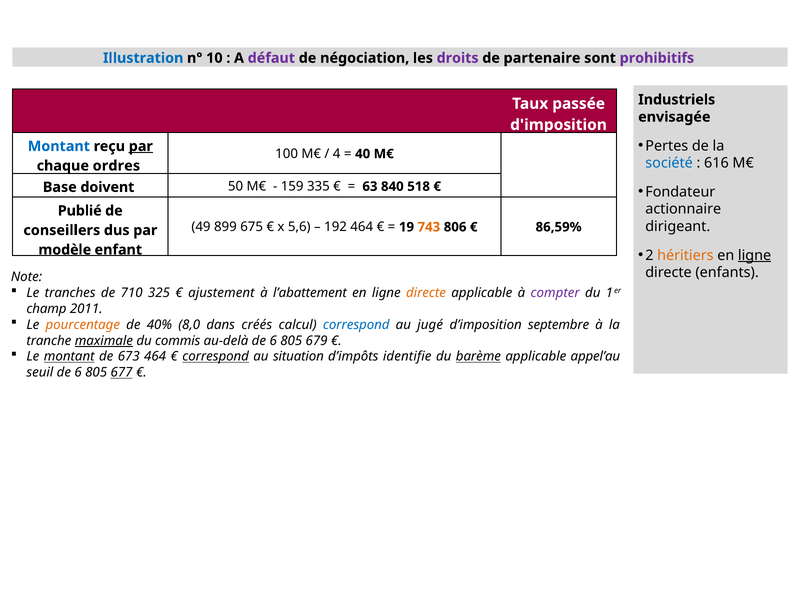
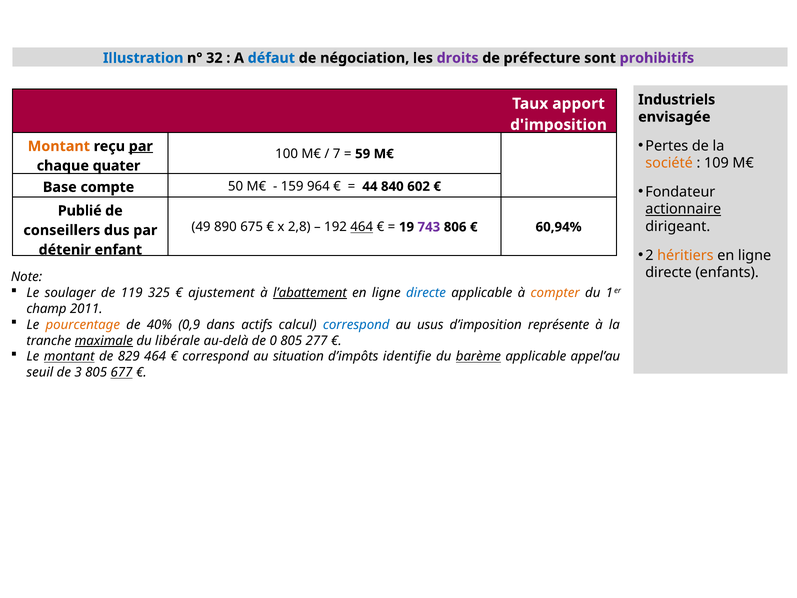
10: 10 -> 32
défaut colour: purple -> blue
partenaire: partenaire -> préfecture
passée: passée -> apport
Montant at (59, 146) colour: blue -> orange
4: 4 -> 7
40: 40 -> 59
société colour: blue -> orange
616: 616 -> 109
ordres: ordres -> quater
doivent: doivent -> compte
335: 335 -> 964
63: 63 -> 44
518: 518 -> 602
actionnaire underline: none -> present
899: 899 -> 890
5,6: 5,6 -> 2,8
464 at (362, 227) underline: none -> present
743 colour: orange -> purple
86,59%: 86,59% -> 60,94%
modèle: modèle -> détenir
ligne at (755, 255) underline: present -> none
tranches: tranches -> soulager
710: 710 -> 119
l’abattement underline: none -> present
directe at (426, 293) colour: orange -> blue
compter colour: purple -> orange
8,0: 8,0 -> 0,9
créés: créés -> actifs
jugé: jugé -> usus
septembre: septembre -> représente
commis: commis -> libérale
au-delà de 6: 6 -> 0
679: 679 -> 277
673: 673 -> 829
correspond at (216, 356) underline: present -> none
seuil de 6: 6 -> 3
